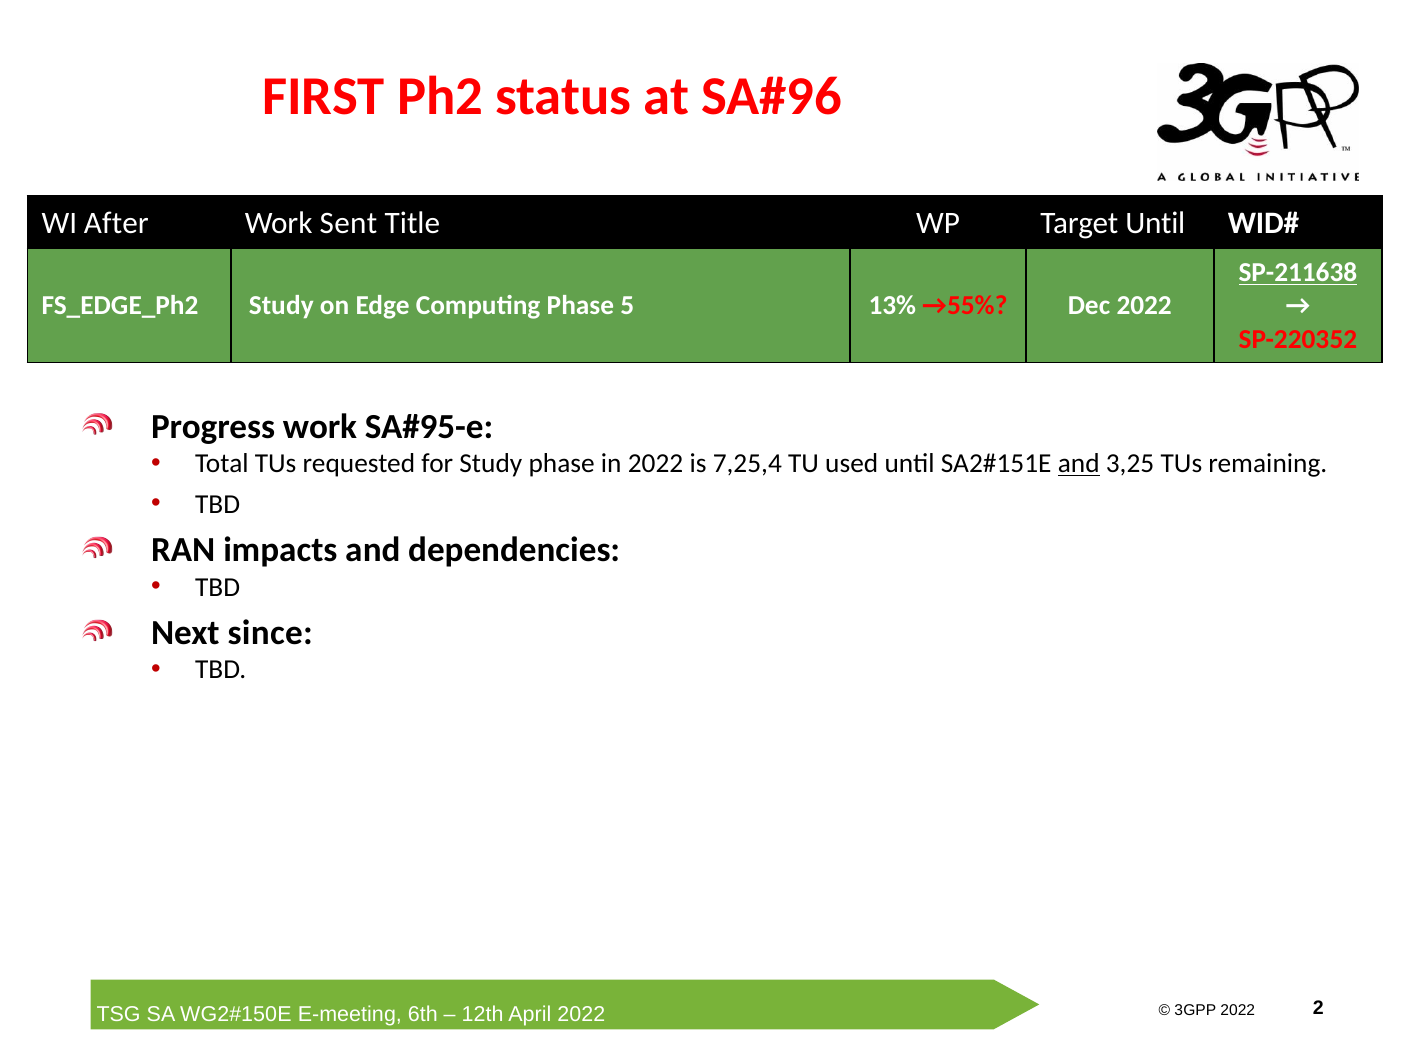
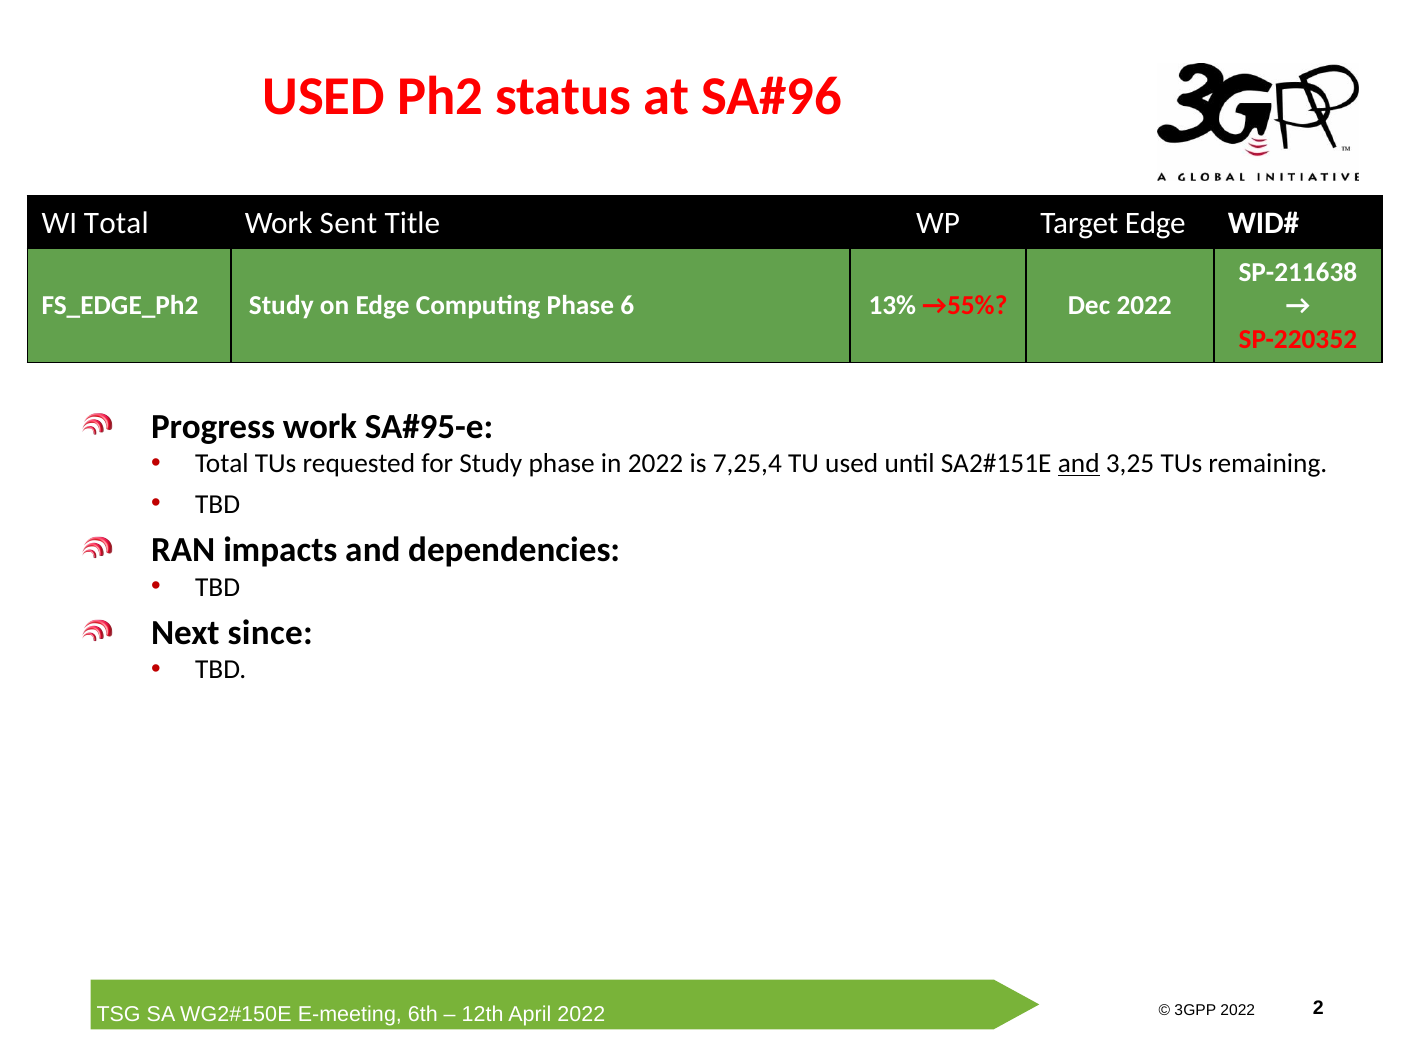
FIRST at (324, 96): FIRST -> USED
WI After: After -> Total
Target Until: Until -> Edge
SP-211638 underline: present -> none
5: 5 -> 6
